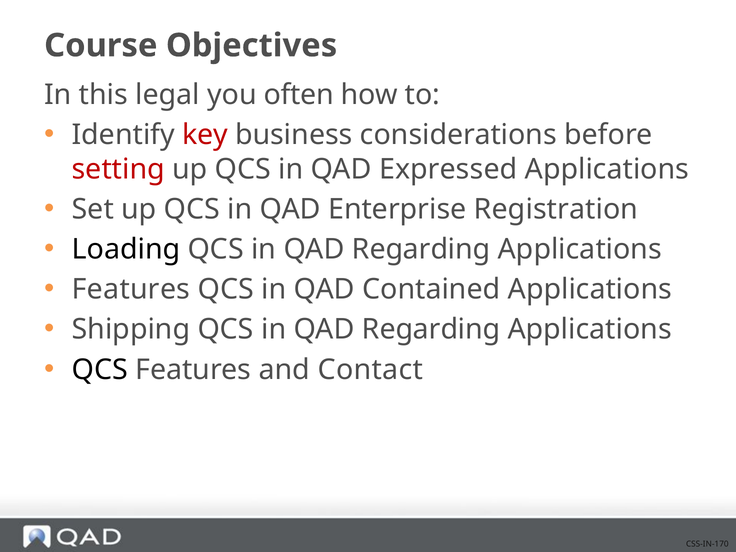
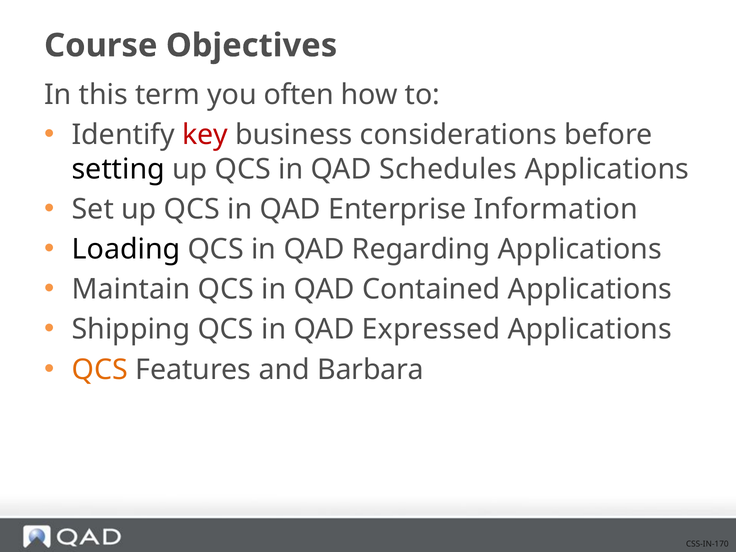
legal: legal -> term
setting colour: red -> black
Expressed: Expressed -> Schedules
Registration: Registration -> Information
Features at (131, 289): Features -> Maintain
Regarding at (431, 330): Regarding -> Expressed
QCS at (100, 370) colour: black -> orange
Contact: Contact -> Barbara
